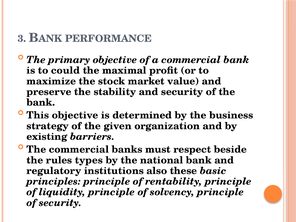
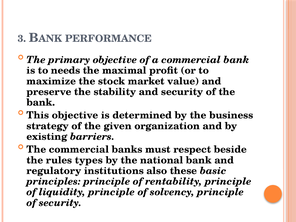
could: could -> needs
